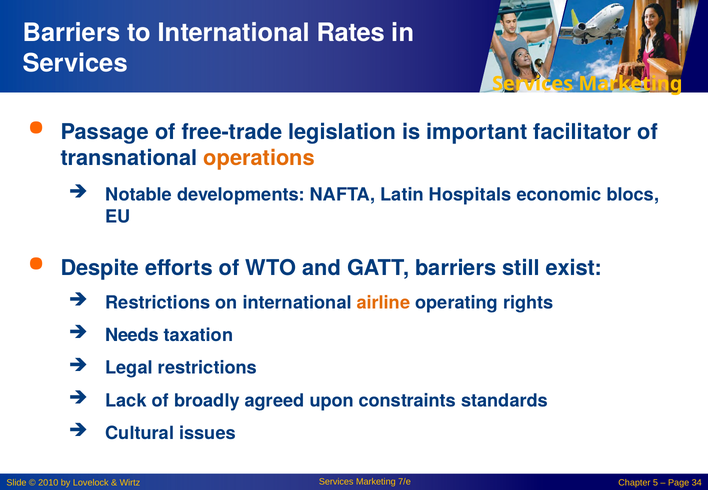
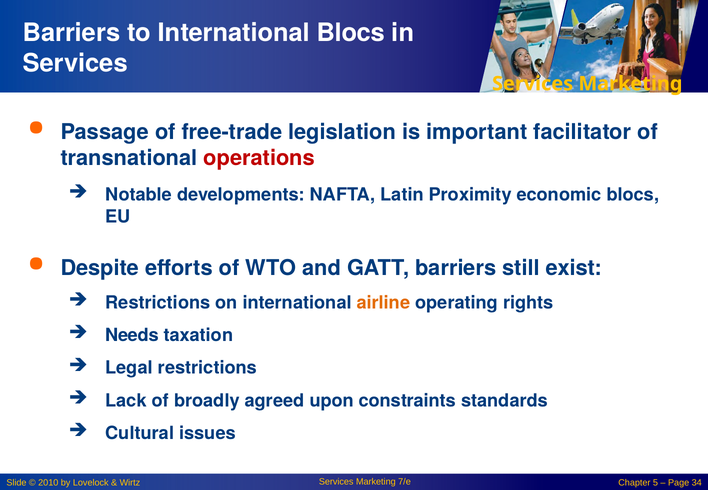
International Rates: Rates -> Blocs
operations colour: orange -> red
Hospitals: Hospitals -> Proximity
